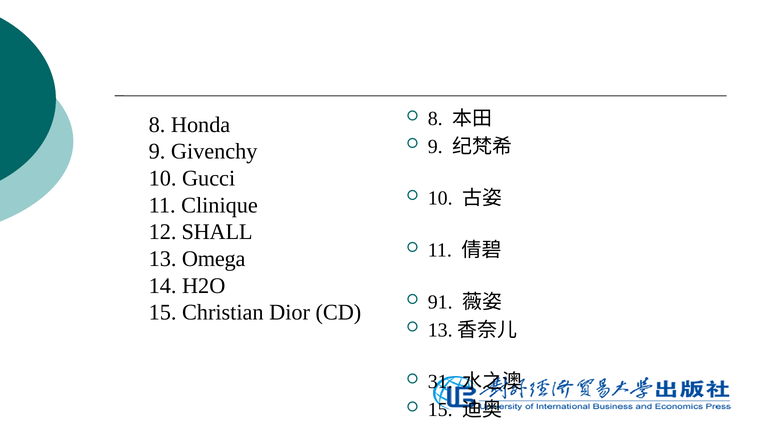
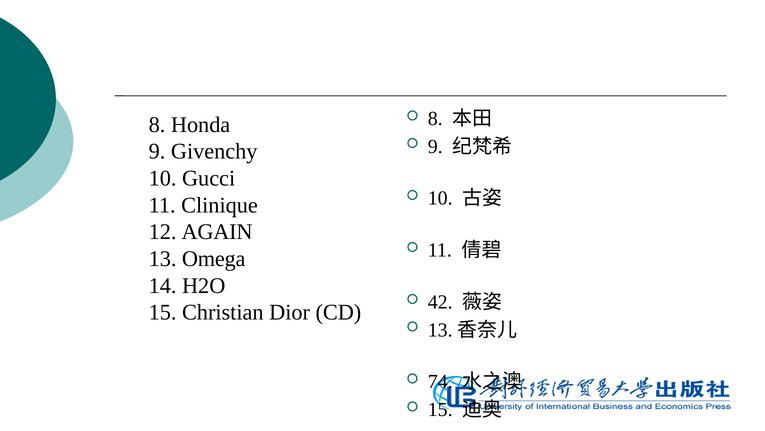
SHALL: SHALL -> AGAIN
91: 91 -> 42
31: 31 -> 74
